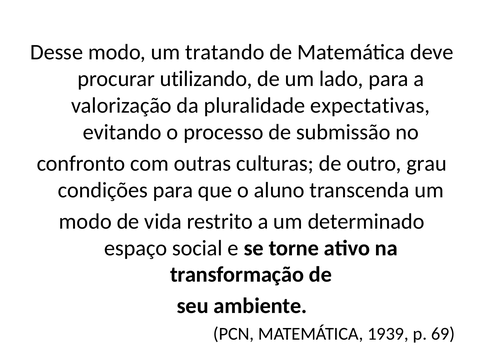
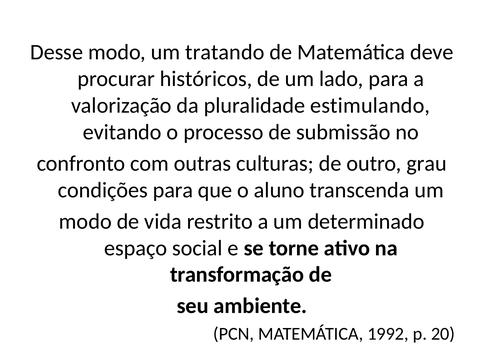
utilizando: utilizando -> históricos
expectativas: expectativas -> estimulando
1939: 1939 -> 1992
69: 69 -> 20
